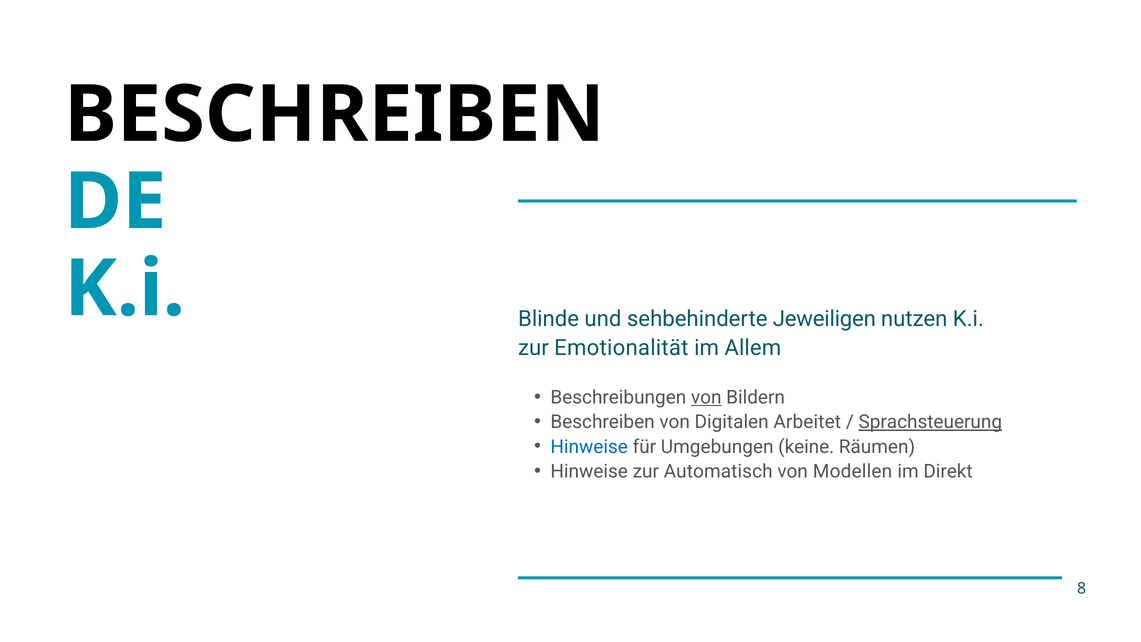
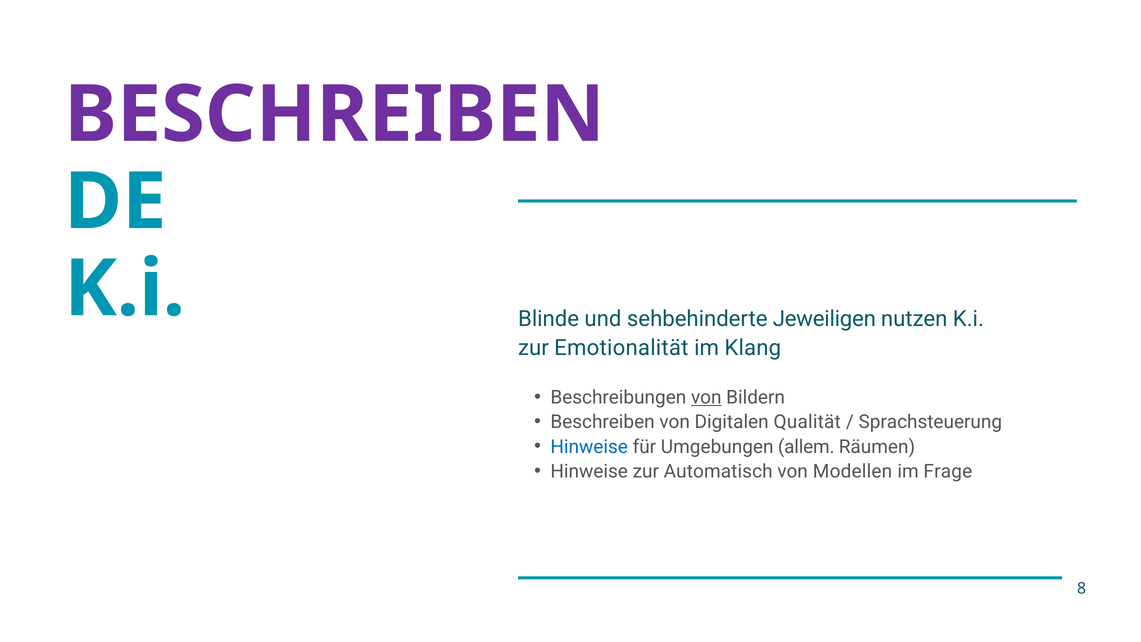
BESCHREIBEN at (335, 115) colour: black -> purple
Allem: Allem -> Klang
Arbeitet: Arbeitet -> Qualität
Sprachsteuerung underline: present -> none
keine: keine -> allem
Direkt: Direkt -> Frage
